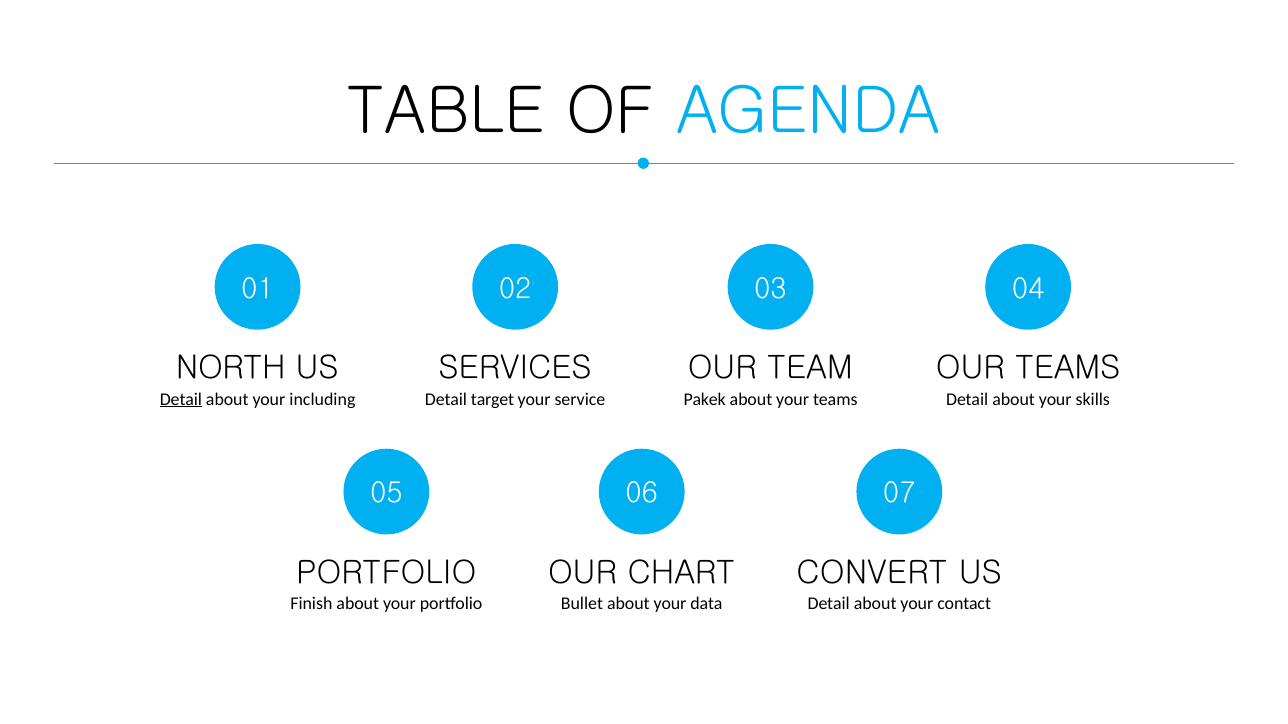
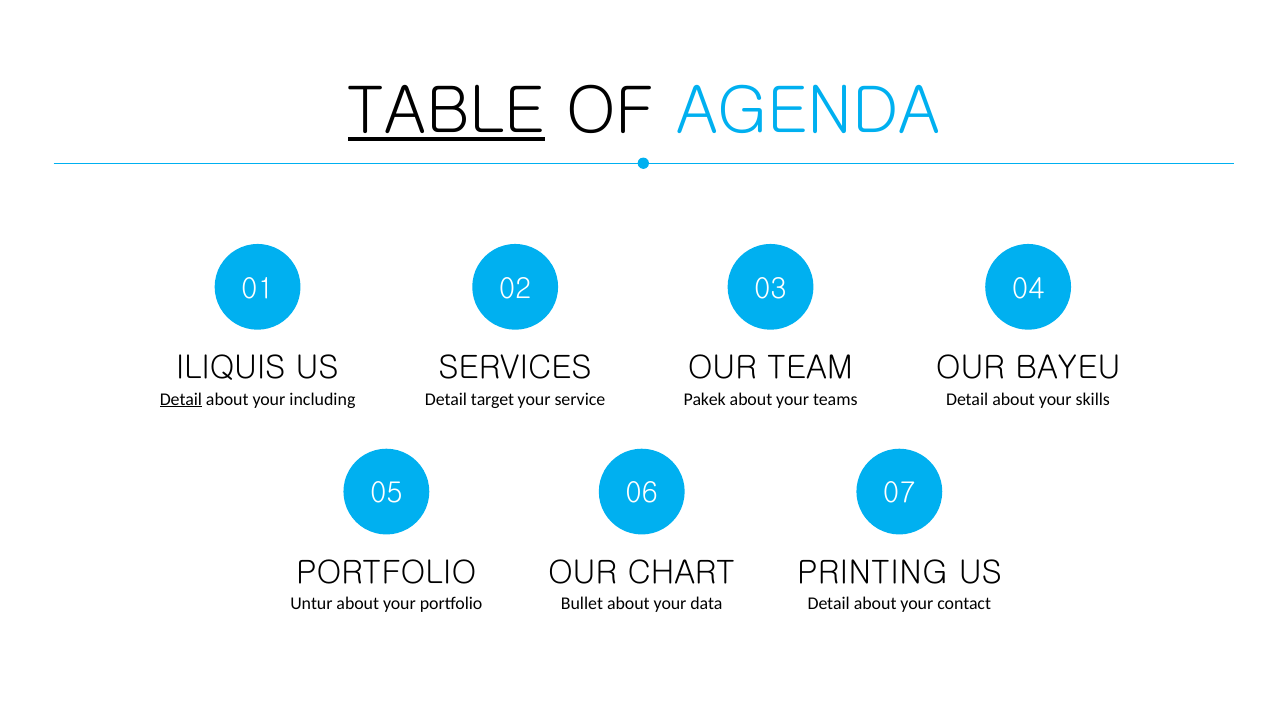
TABLE underline: none -> present
NORTH: NORTH -> ILIQUIS
OUR TEAMS: TEAMS -> BAYEU
CONVERT: CONVERT -> PRINTING
Finish: Finish -> Untur
